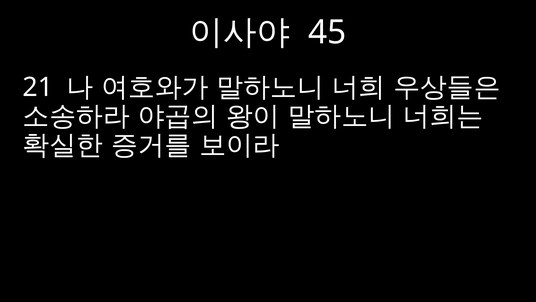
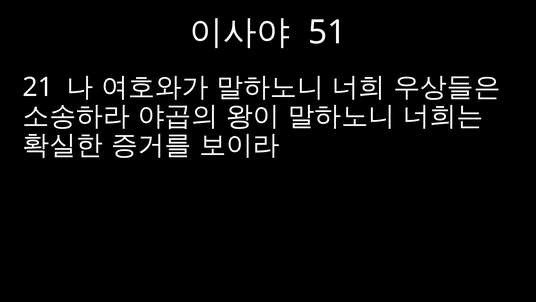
45: 45 -> 51
